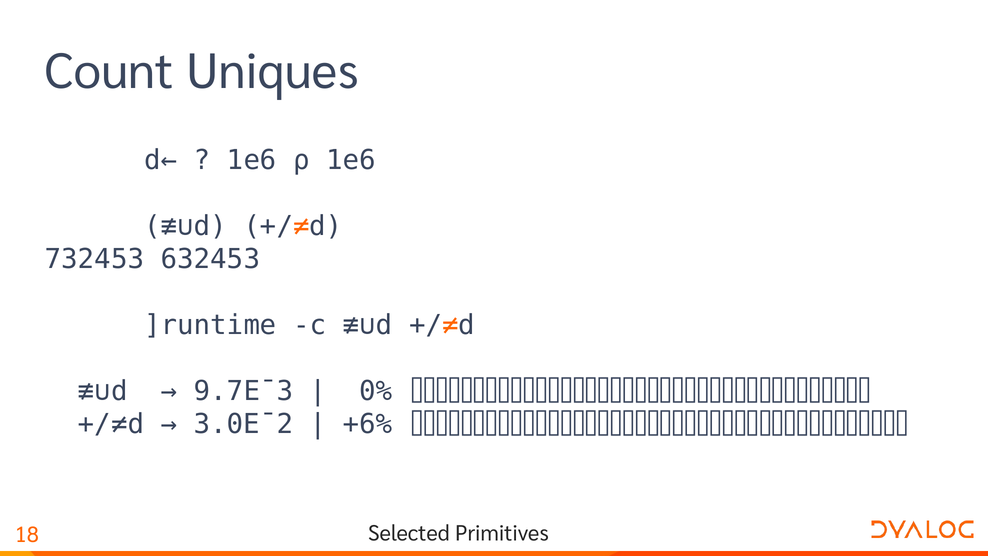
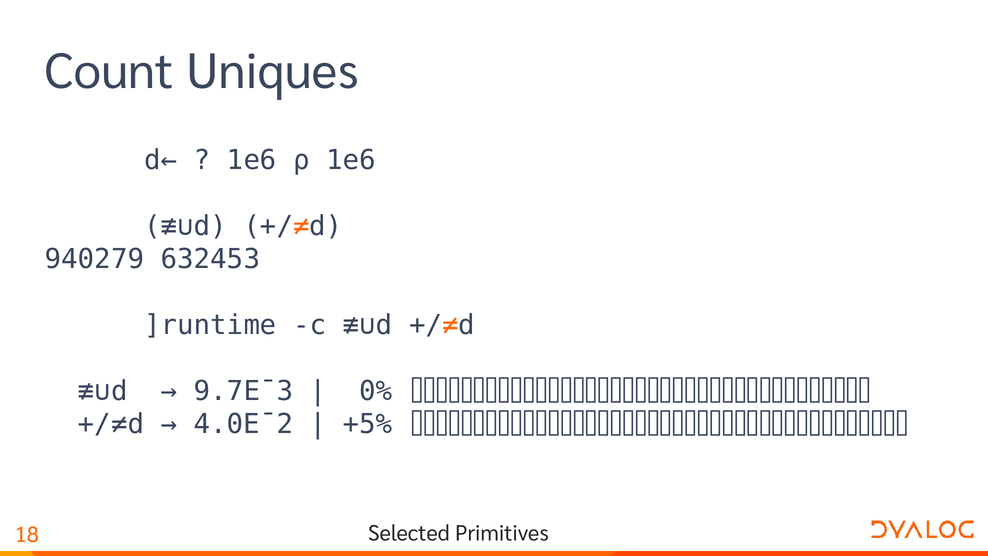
732453: 732453 -> 940279
3.0E¯2: 3.0E¯2 -> 4.0E¯2
+6%: +6% -> +5%
